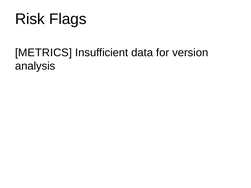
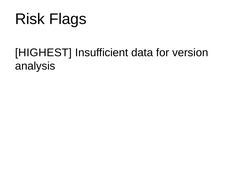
METRICS: METRICS -> HIGHEST
